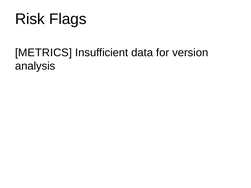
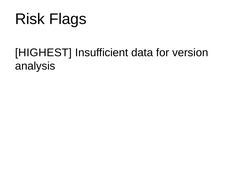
METRICS: METRICS -> HIGHEST
